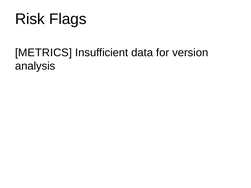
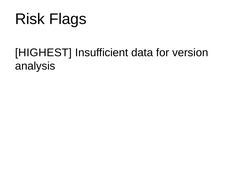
METRICS: METRICS -> HIGHEST
